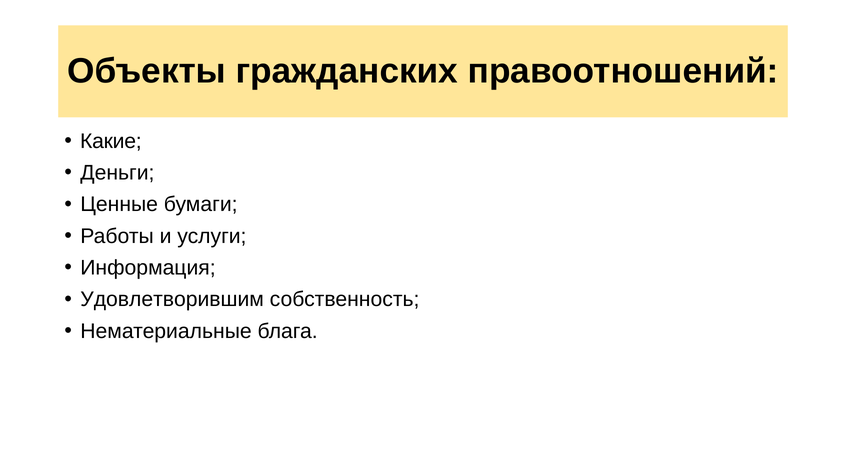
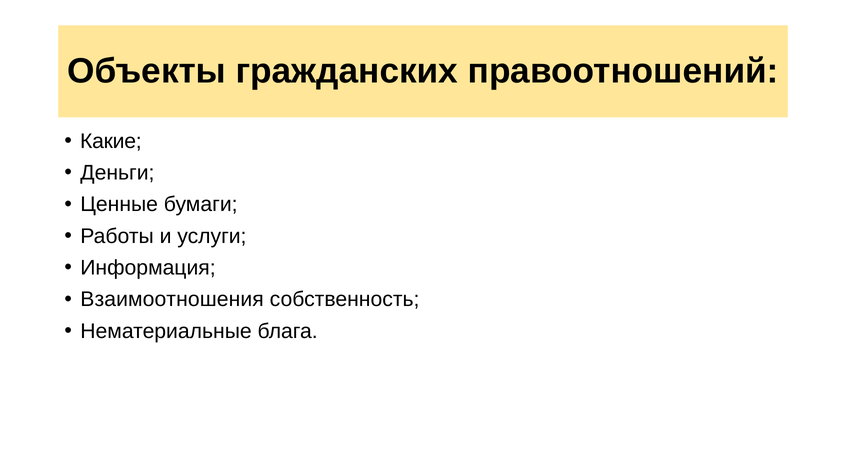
Удовлетворившим: Удовлетворившим -> Взаимоотношения
